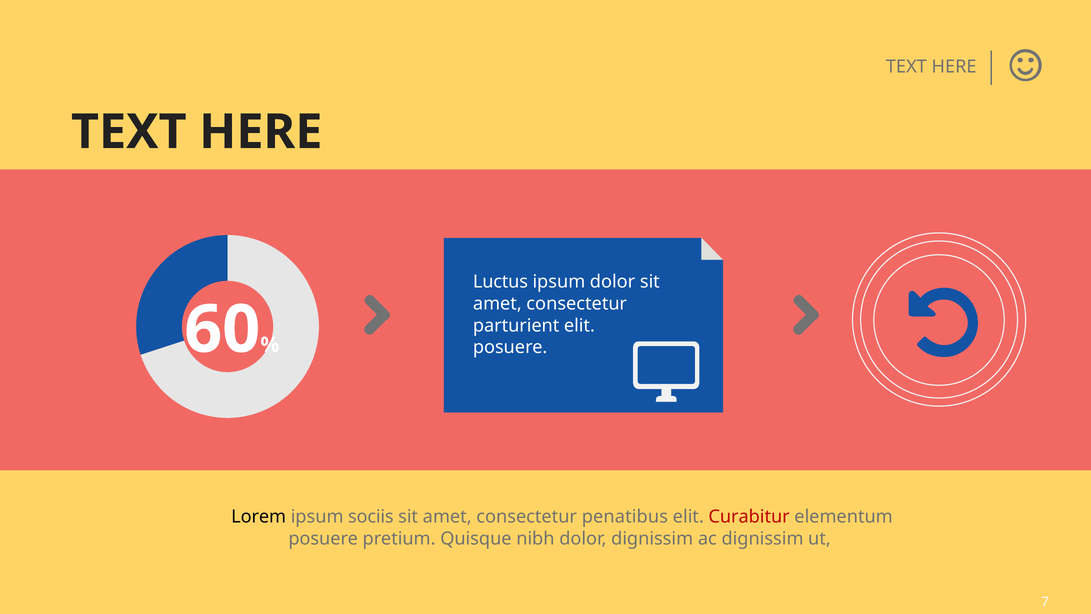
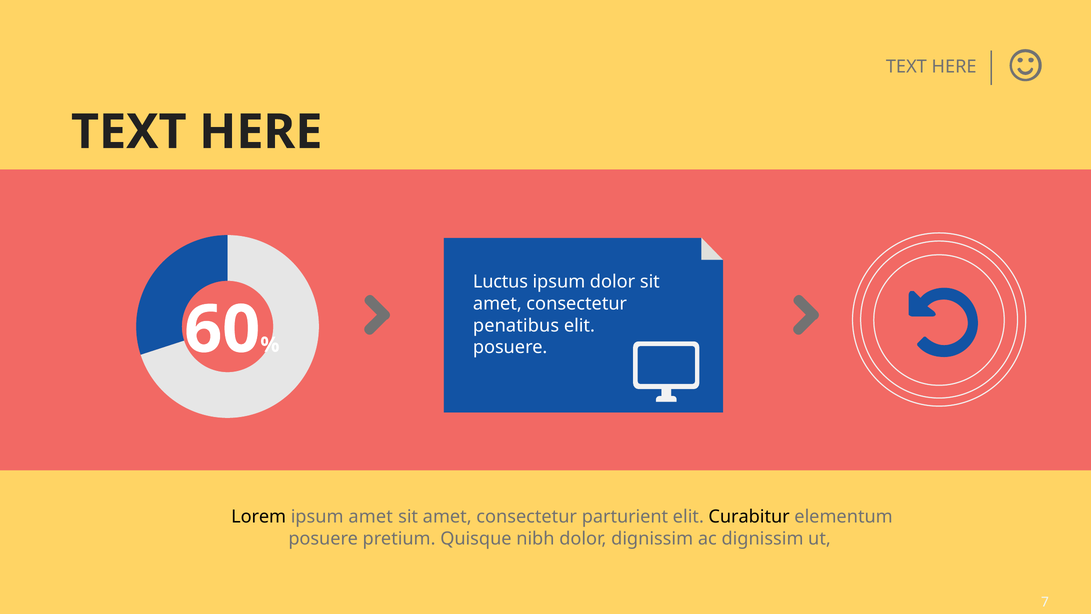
parturient: parturient -> penatibus
ipsum sociis: sociis -> amet
penatibus: penatibus -> parturient
Curabitur colour: red -> black
